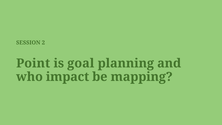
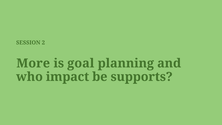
Point: Point -> More
mapping: mapping -> supports
